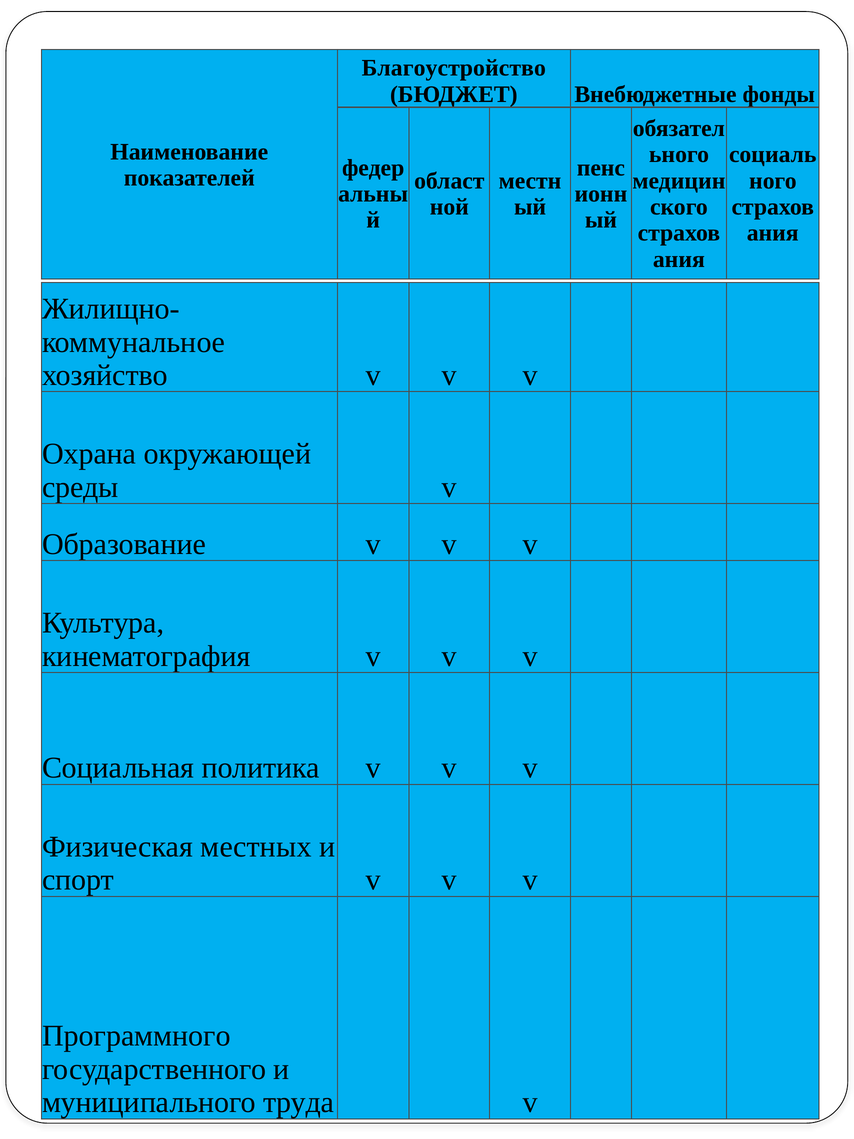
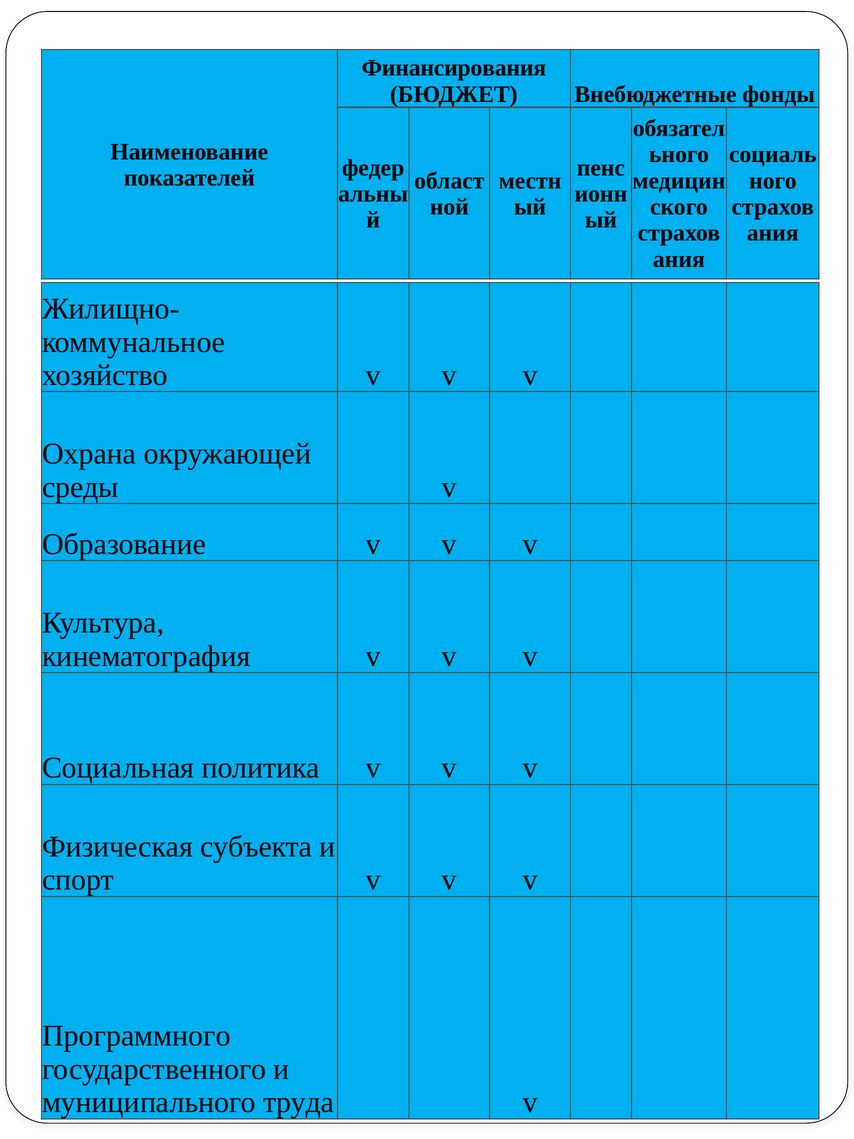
Благоустройство: Благоустройство -> Финансирования
местных: местных -> субъекта
